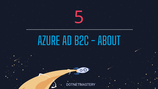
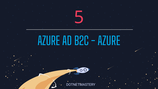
ABOUT at (109, 41): ABOUT -> AZURE
